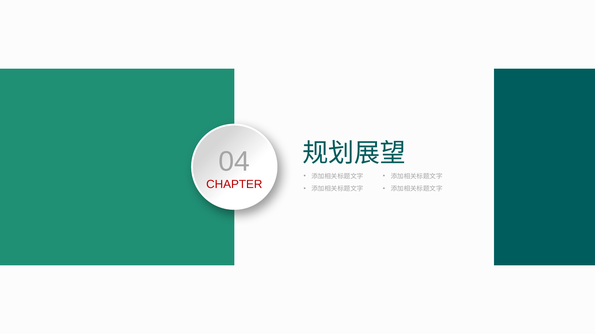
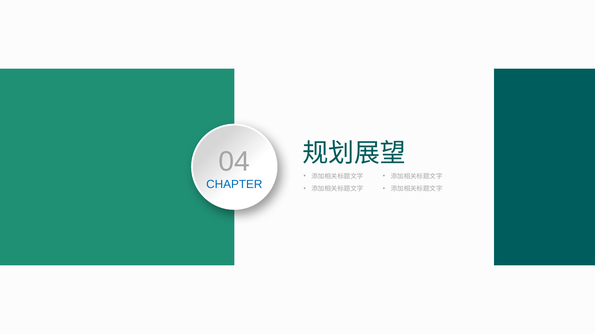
CHAPTER colour: red -> blue
